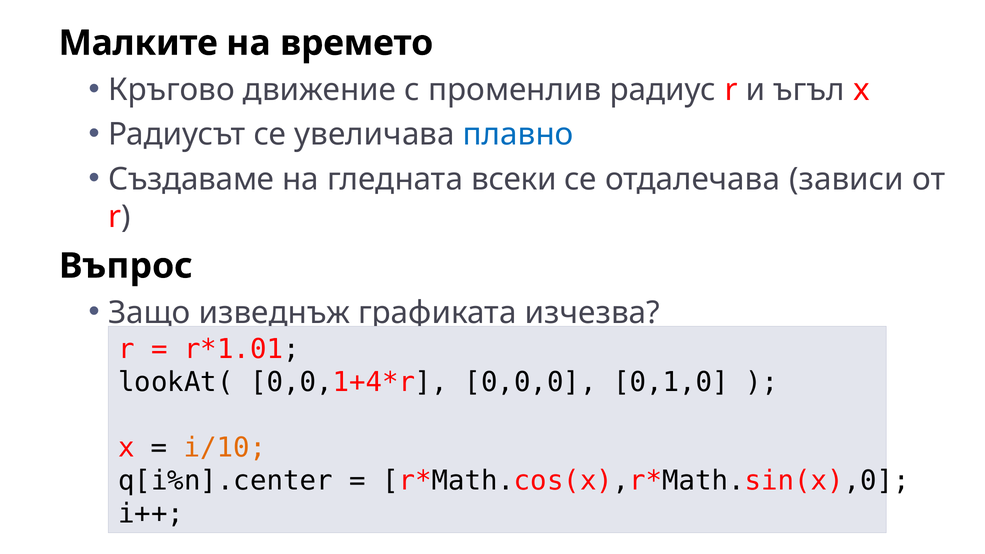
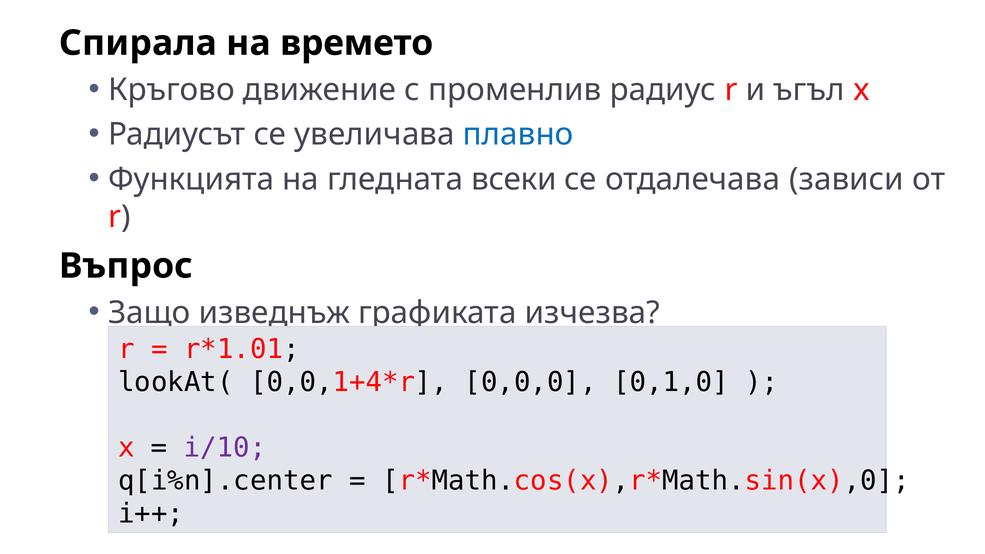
Малките: Малките -> Спирала
Създаваме: Създаваме -> Функцията
i/10 colour: orange -> purple
